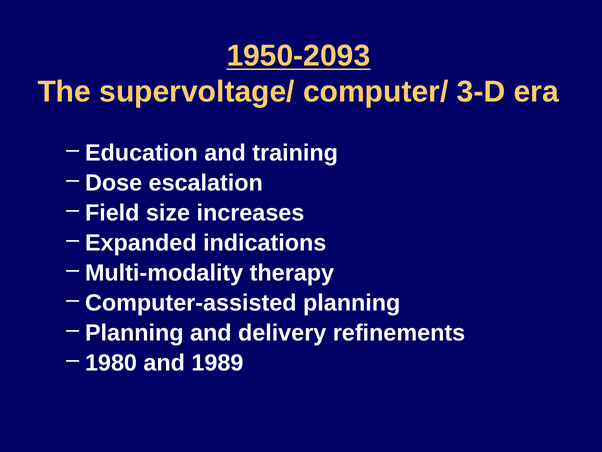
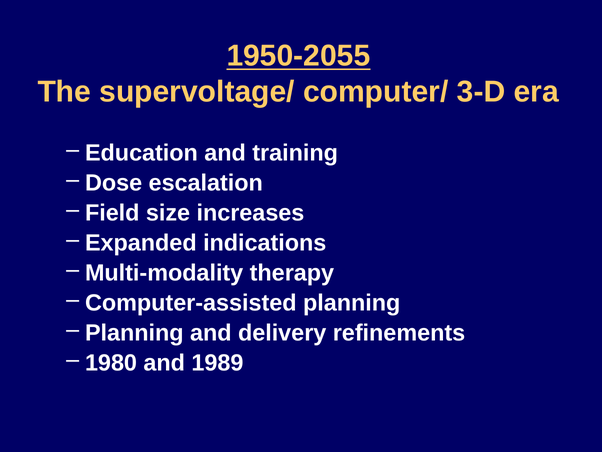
1950-2093: 1950-2093 -> 1950-2055
